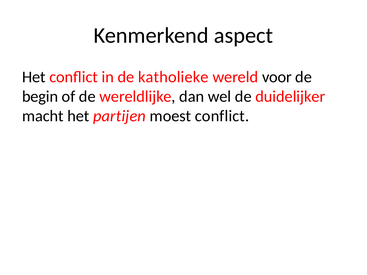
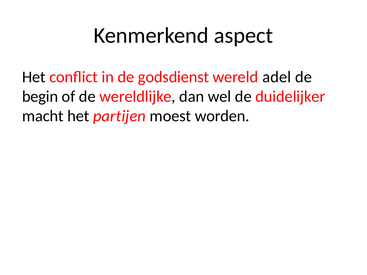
katholieke: katholieke -> godsdienst
voor: voor -> adel
moest conflict: conflict -> worden
